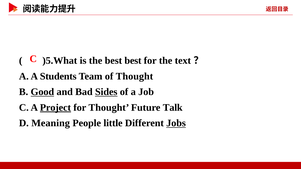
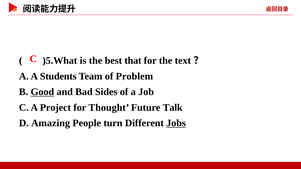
best best: best -> that
of Thought: Thought -> Problem
Sides underline: present -> none
Project underline: present -> none
Meaning: Meaning -> Amazing
little: little -> turn
